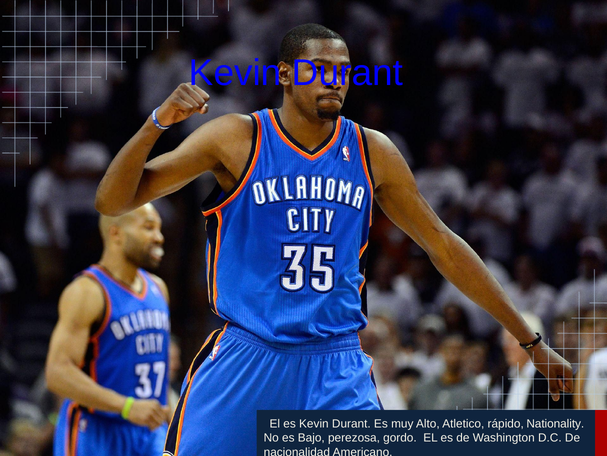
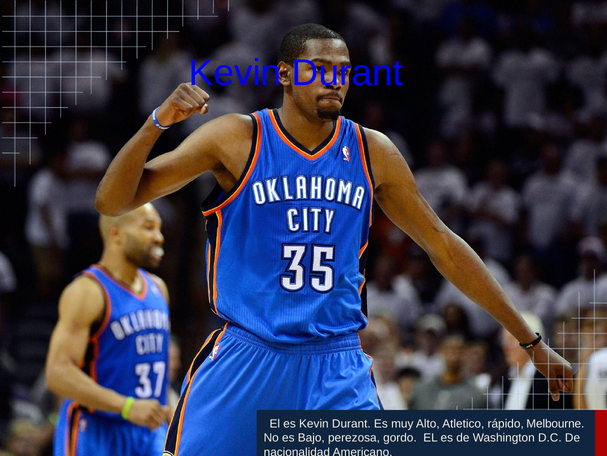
Nationality: Nationality -> Melbourne
